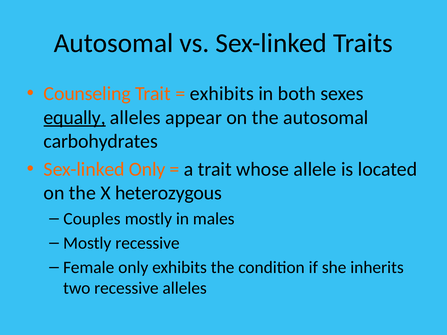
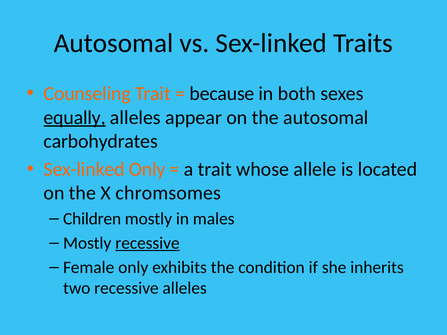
exhibits at (222, 94): exhibits -> because
heterozygous: heterozygous -> chromsomes
Couples: Couples -> Children
recessive at (147, 243) underline: none -> present
